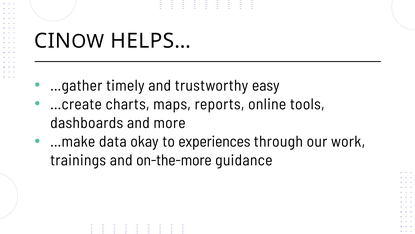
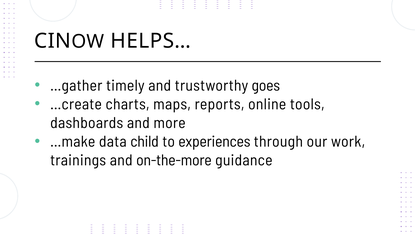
easy: easy -> goes
okay: okay -> child
